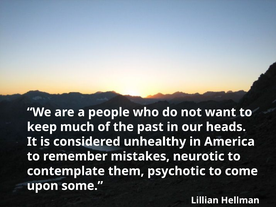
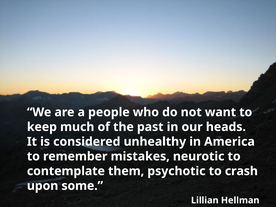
come: come -> crash
